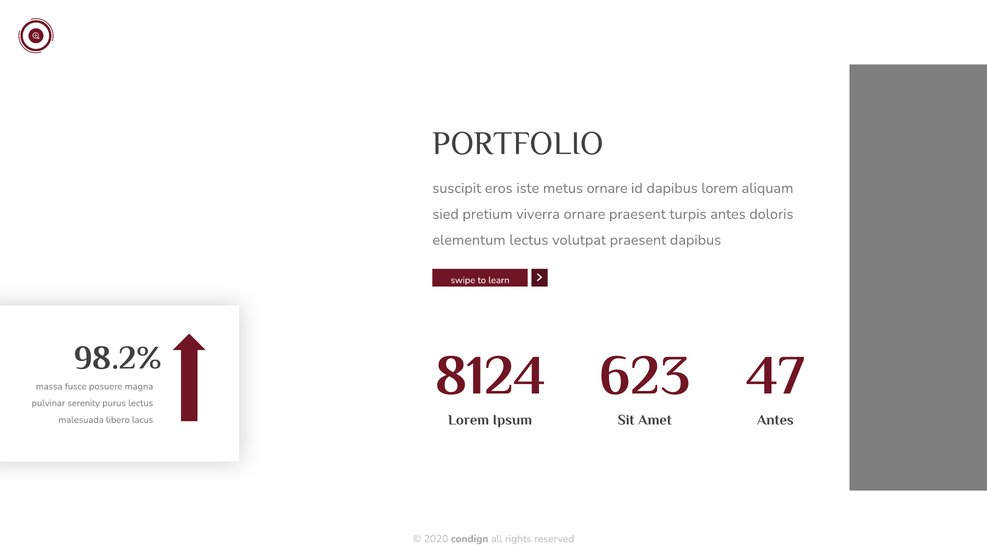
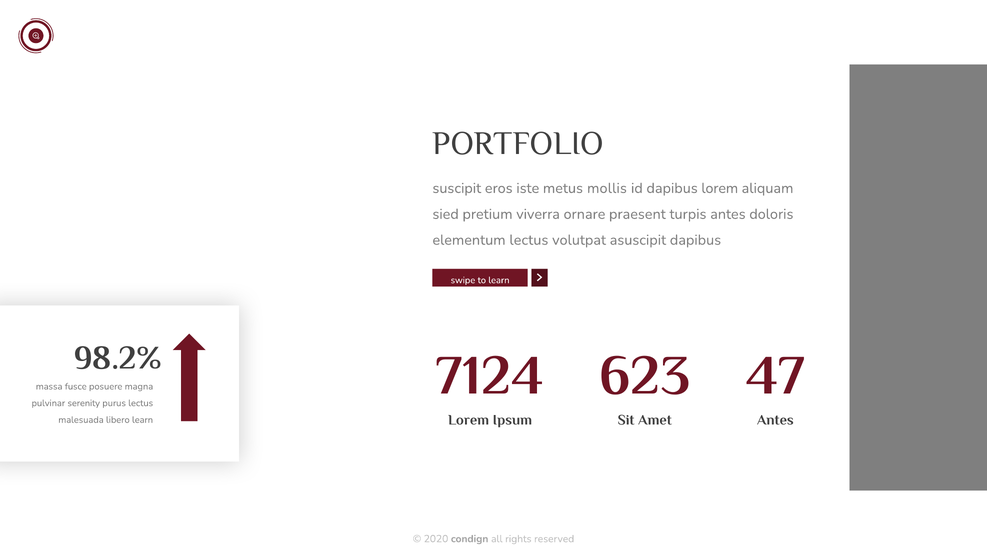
metus ornare: ornare -> mollis
volutpat praesent: praesent -> asuscipit
8124: 8124 -> 7124
libero lacus: lacus -> learn
